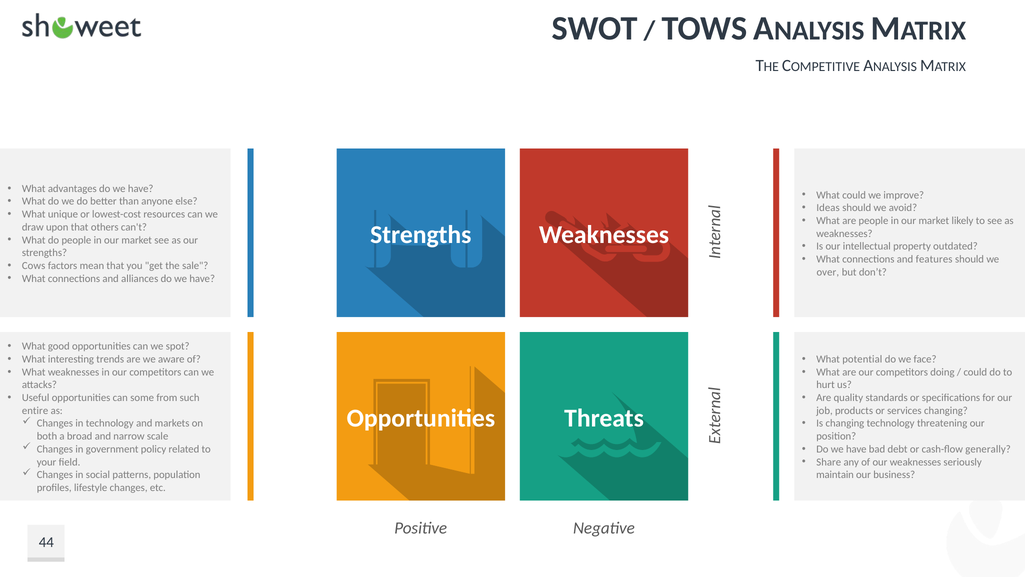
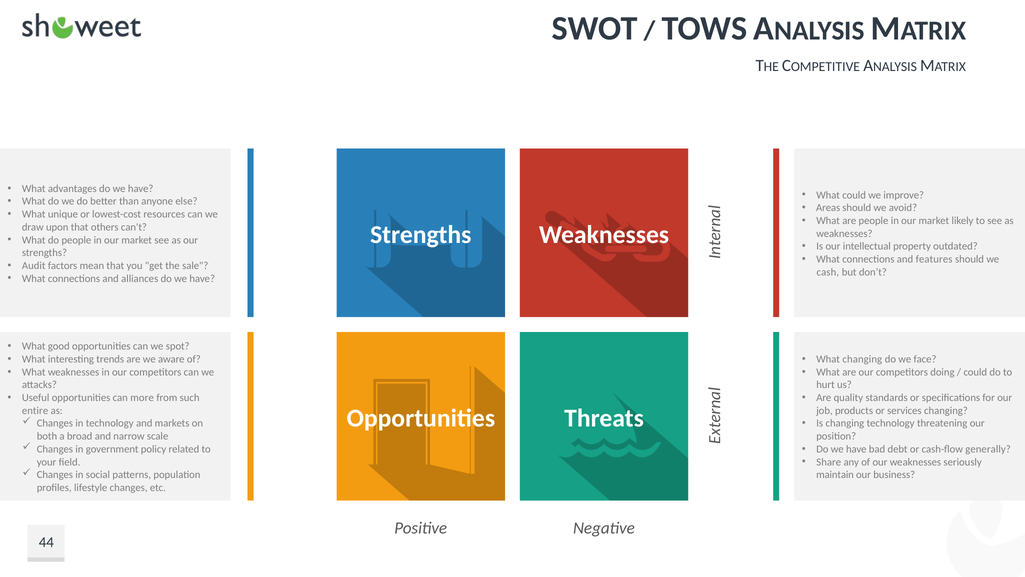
Ideas: Ideas -> Areas
Cows: Cows -> Audit
over: over -> cash
What potential: potential -> changing
some: some -> more
